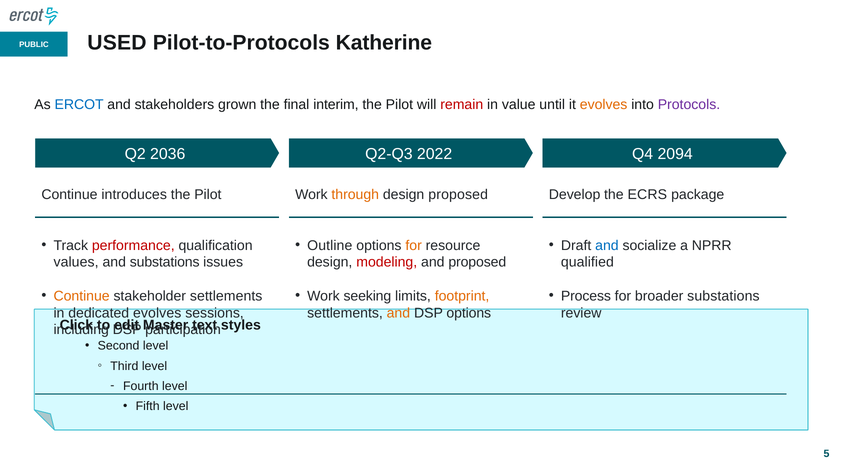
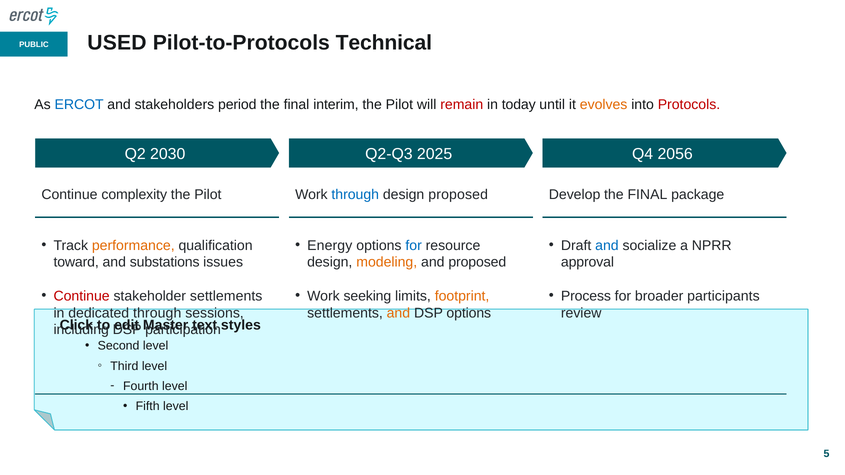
Katherine: Katherine -> Technical
grown: grown -> period
value: value -> today
Protocols colour: purple -> red
2036: 2036 -> 2030
2022: 2022 -> 2025
2094: 2094 -> 2056
introduces: introduces -> complexity
through at (355, 195) colour: orange -> blue
Develop the ECRS: ECRS -> FINAL
performance colour: red -> orange
Outline: Outline -> Energy
for at (414, 246) colour: orange -> blue
values: values -> toward
modeling colour: red -> orange
qualified: qualified -> approval
Continue at (82, 296) colour: orange -> red
broader substations: substations -> participants
dedicated evolves: evolves -> through
